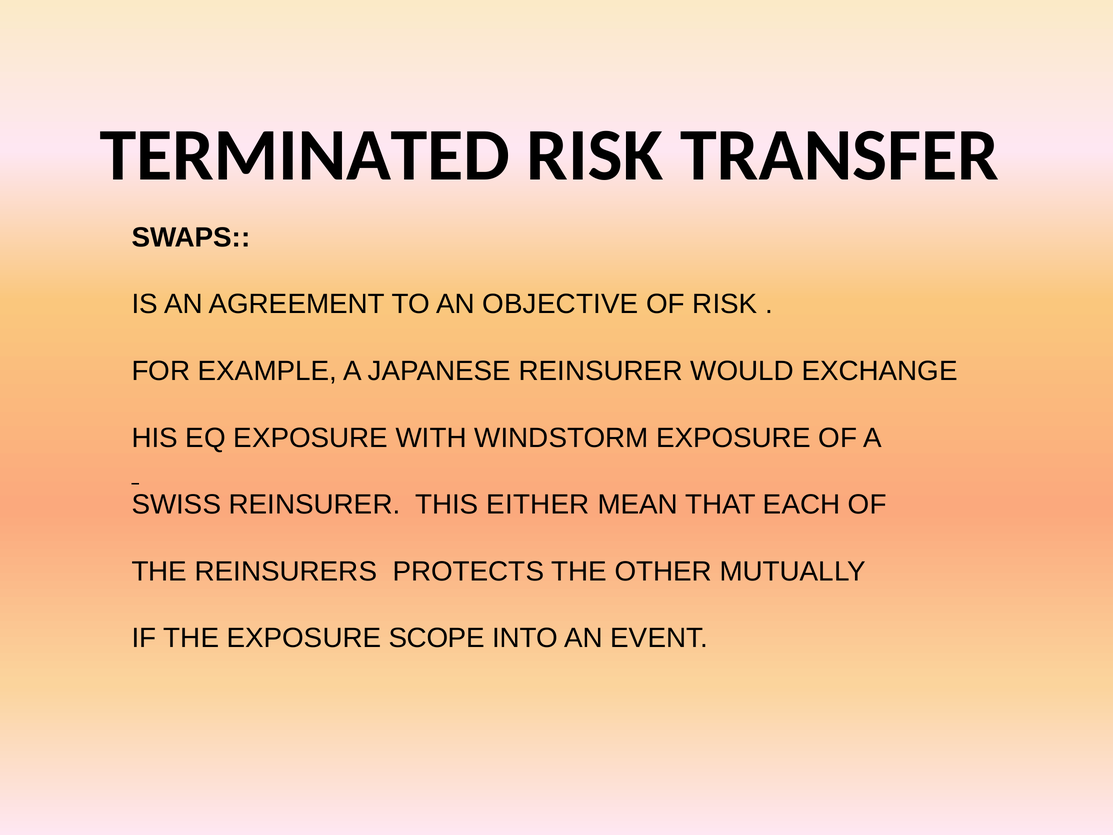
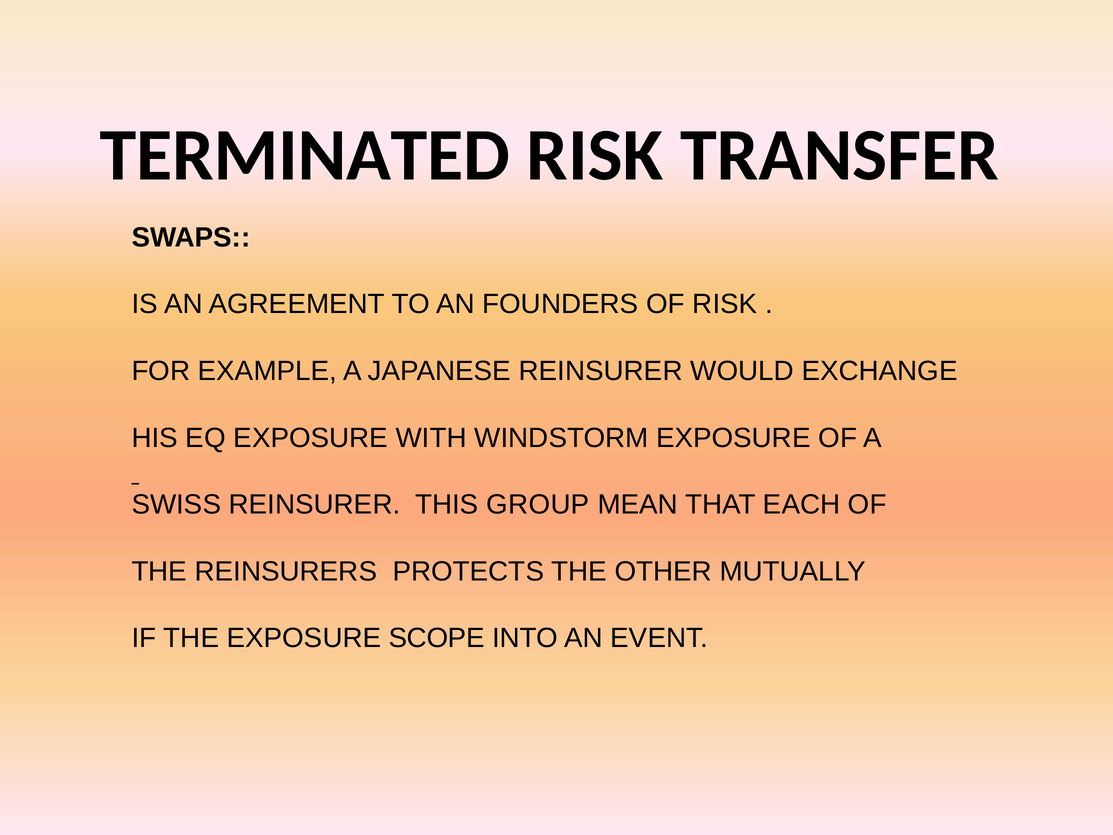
OBJECTIVE: OBJECTIVE -> FOUNDERS
EITHER: EITHER -> GROUP
